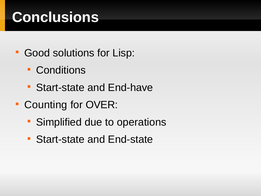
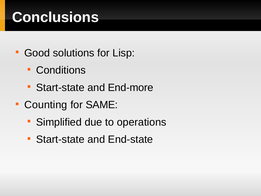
End-have: End-have -> End-more
OVER: OVER -> SAME
